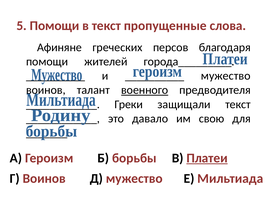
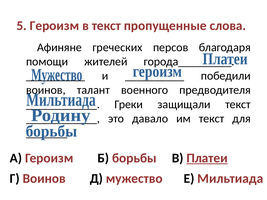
5 Помощи: Помощи -> Героизм
мужество at (226, 76): мужество -> победили
военного underline: present -> none
им свою: свою -> текст
